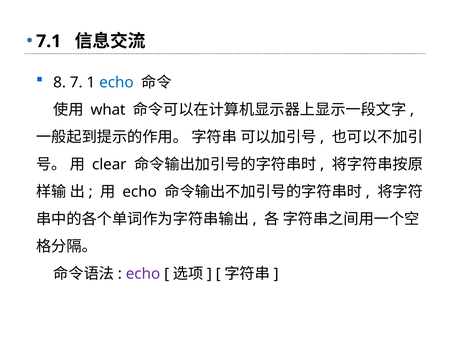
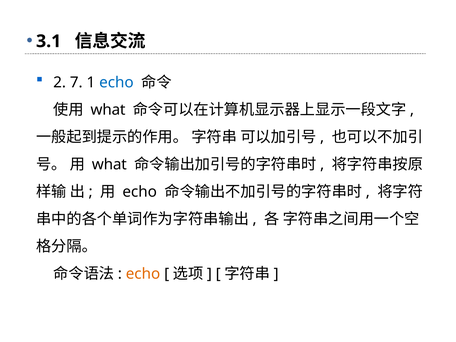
7.1: 7.1 -> 3.1
8: 8 -> 2
clear at (109, 164): clear -> what
echo at (143, 274) colour: purple -> orange
